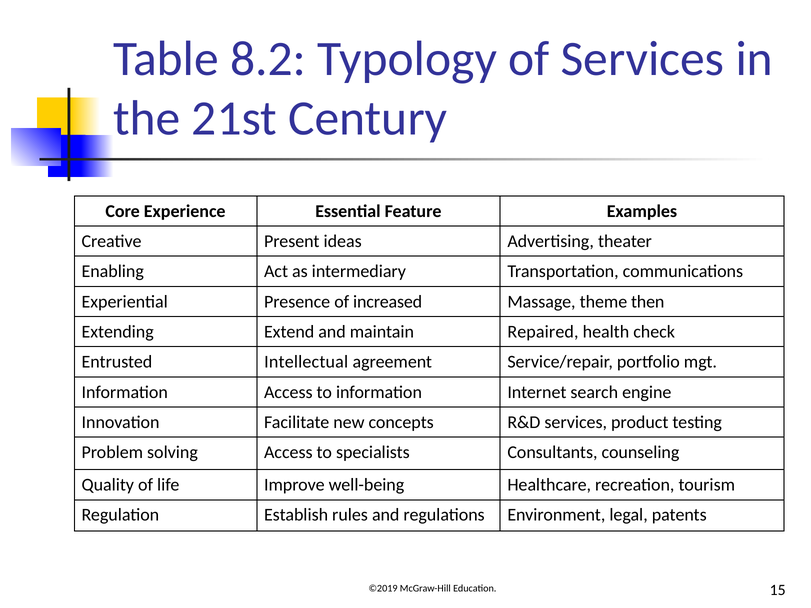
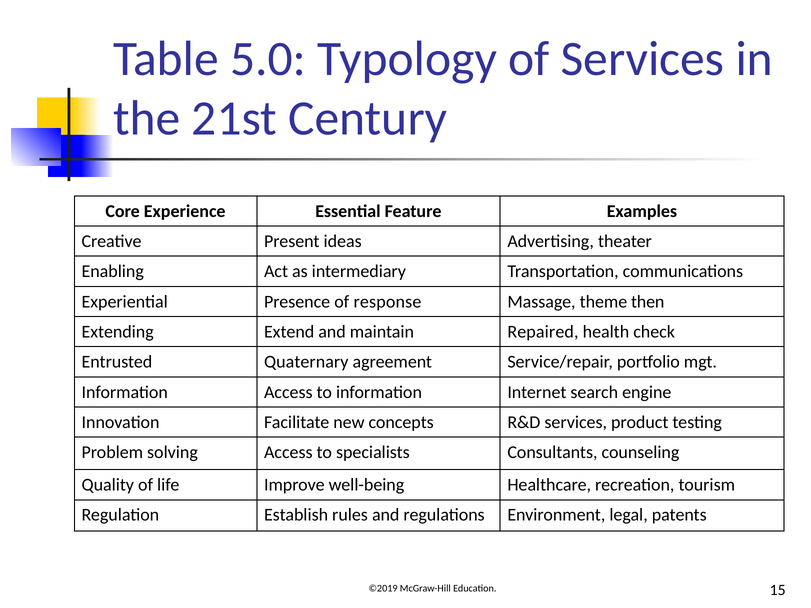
8.2: 8.2 -> 5.0
increased: increased -> response
Intellectual: Intellectual -> Quaternary
